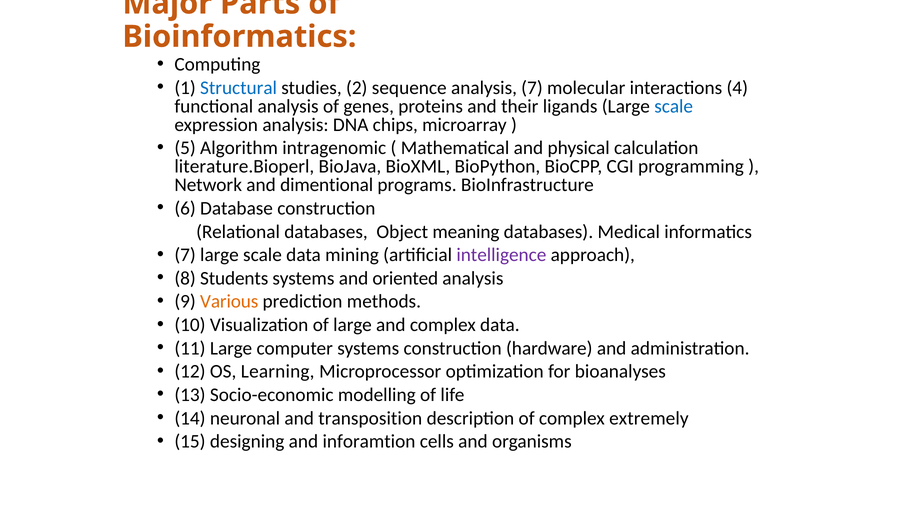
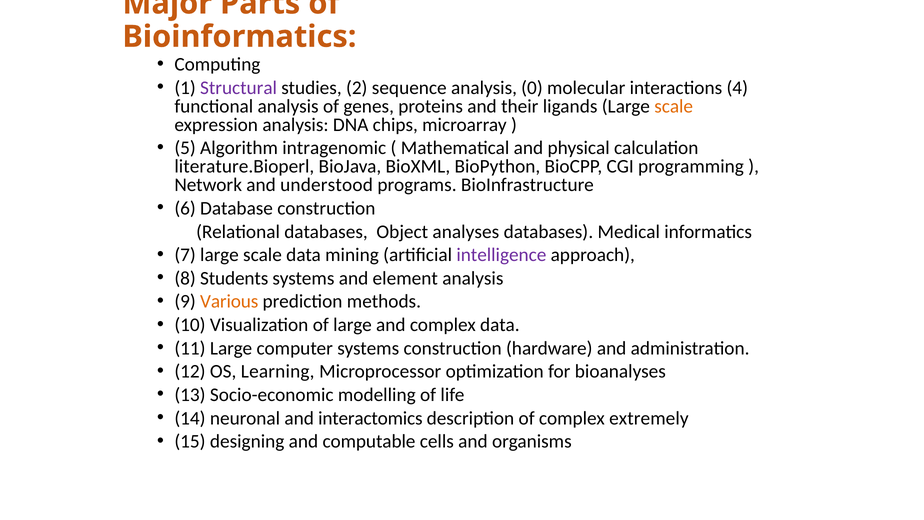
Structural colour: blue -> purple
analysis 7: 7 -> 0
scale at (674, 106) colour: blue -> orange
dimentional: dimentional -> understood
meaning: meaning -> analyses
oriented: oriented -> element
transposition: transposition -> interactomics
inforamtion: inforamtion -> computable
